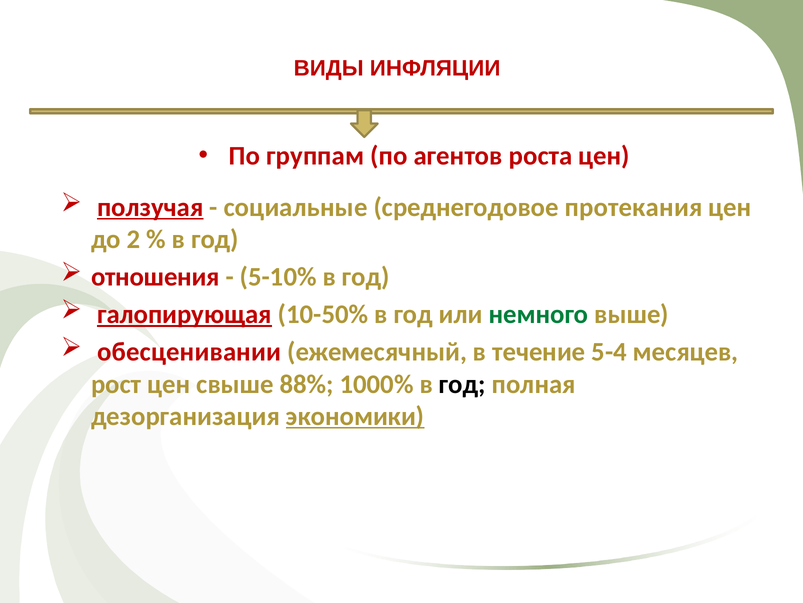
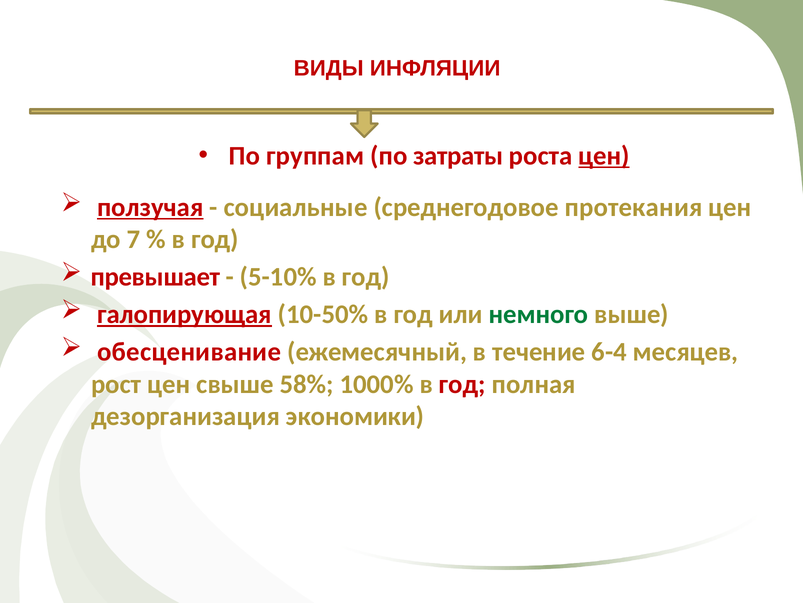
агентов: агентов -> затраты
цен at (604, 155) underline: none -> present
2: 2 -> 7
отношения: отношения -> превышает
обесценивании: обесценивании -> обесценивание
5-4: 5-4 -> 6-4
88%: 88% -> 58%
год at (462, 384) colour: black -> red
экономики underline: present -> none
